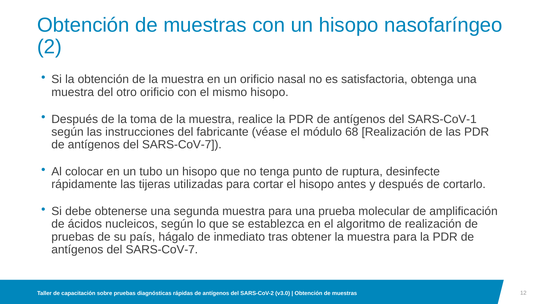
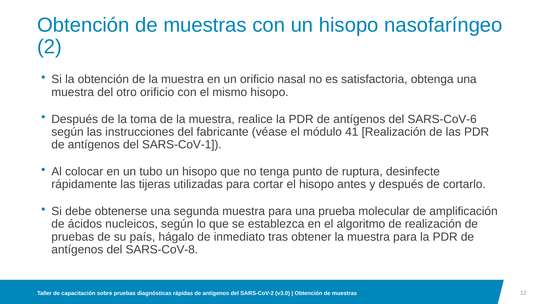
SARS-CoV-1: SARS-CoV-1 -> SARS-CoV-6
68: 68 -> 41
SARS-CoV-7 at (182, 145): SARS-CoV-7 -> SARS-CoV-1
SARS-CoV-7 at (162, 250): SARS-CoV-7 -> SARS-CoV-8
